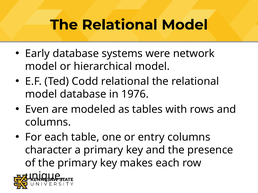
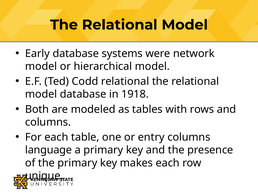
1976: 1976 -> 1918
Even: Even -> Both
character: character -> language
